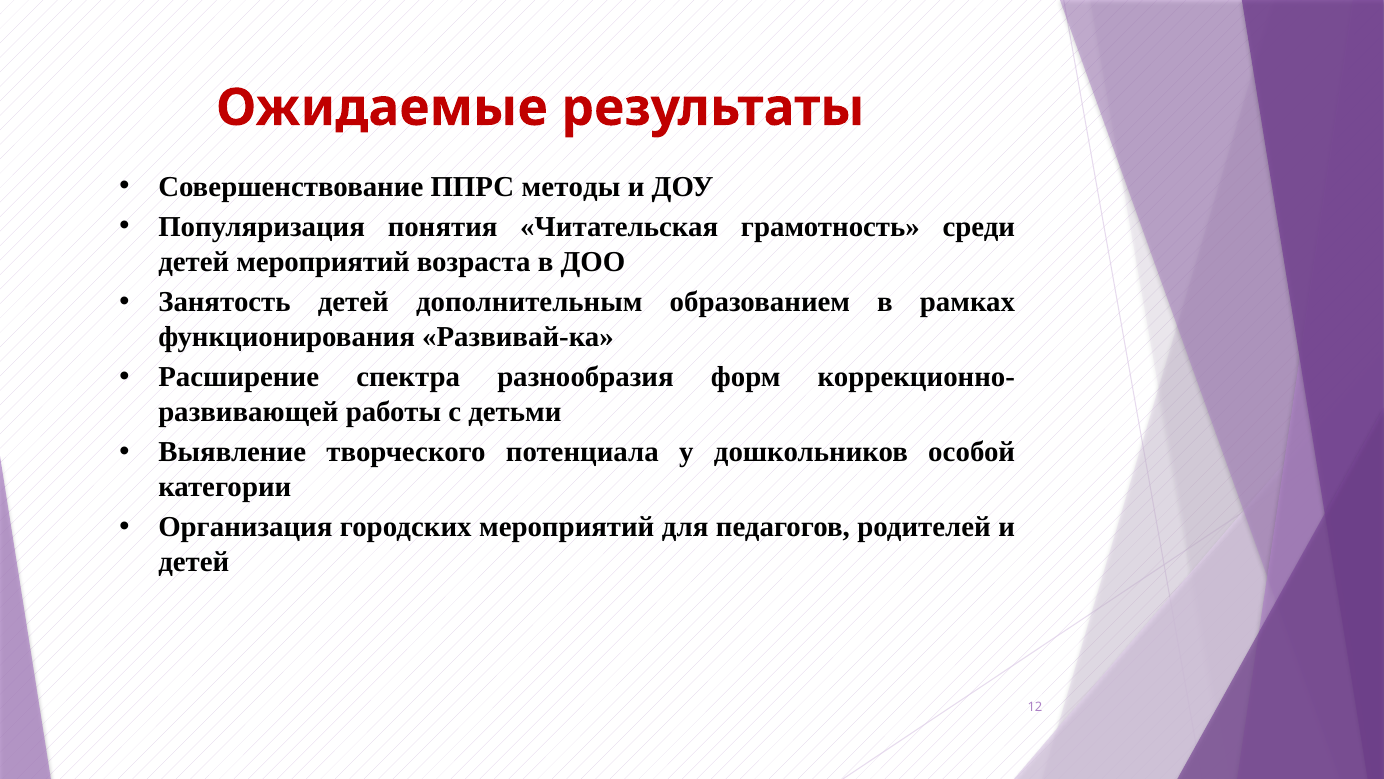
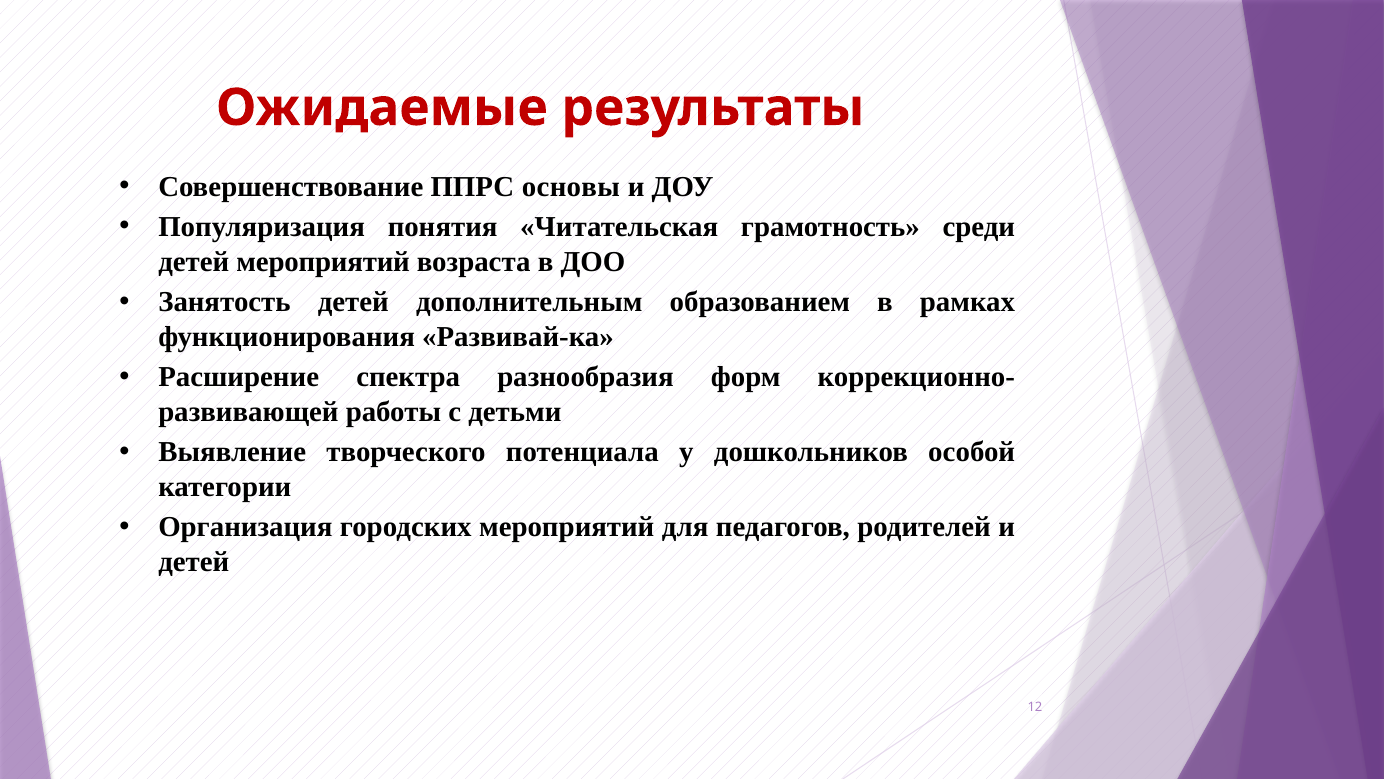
методы: методы -> основы
